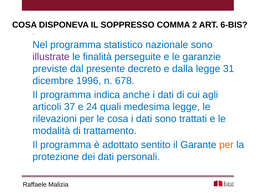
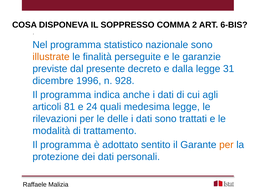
illustrate colour: purple -> orange
678: 678 -> 928
37: 37 -> 81
le cosa: cosa -> delle
